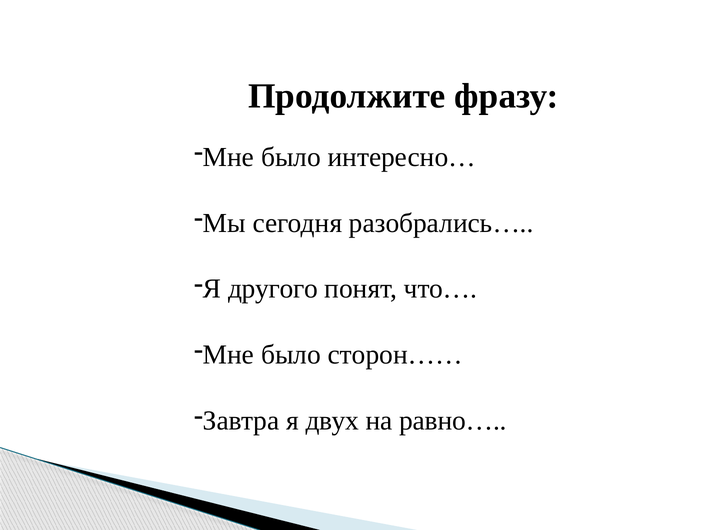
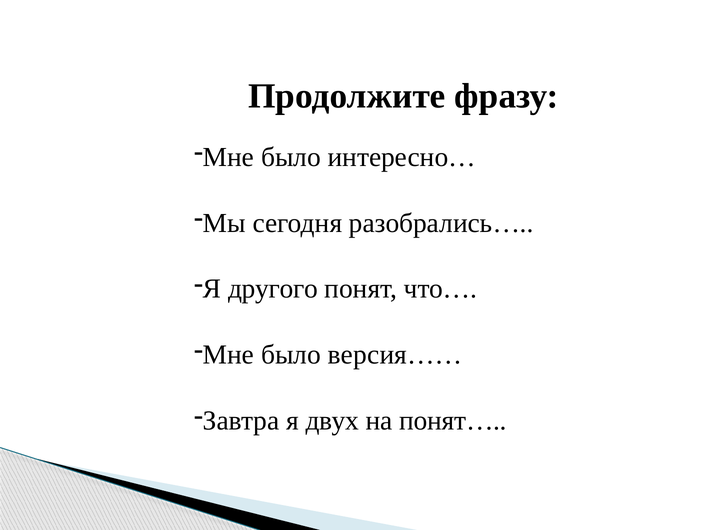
сторон……: сторон…… -> версия……
равно…: равно… -> понят…
